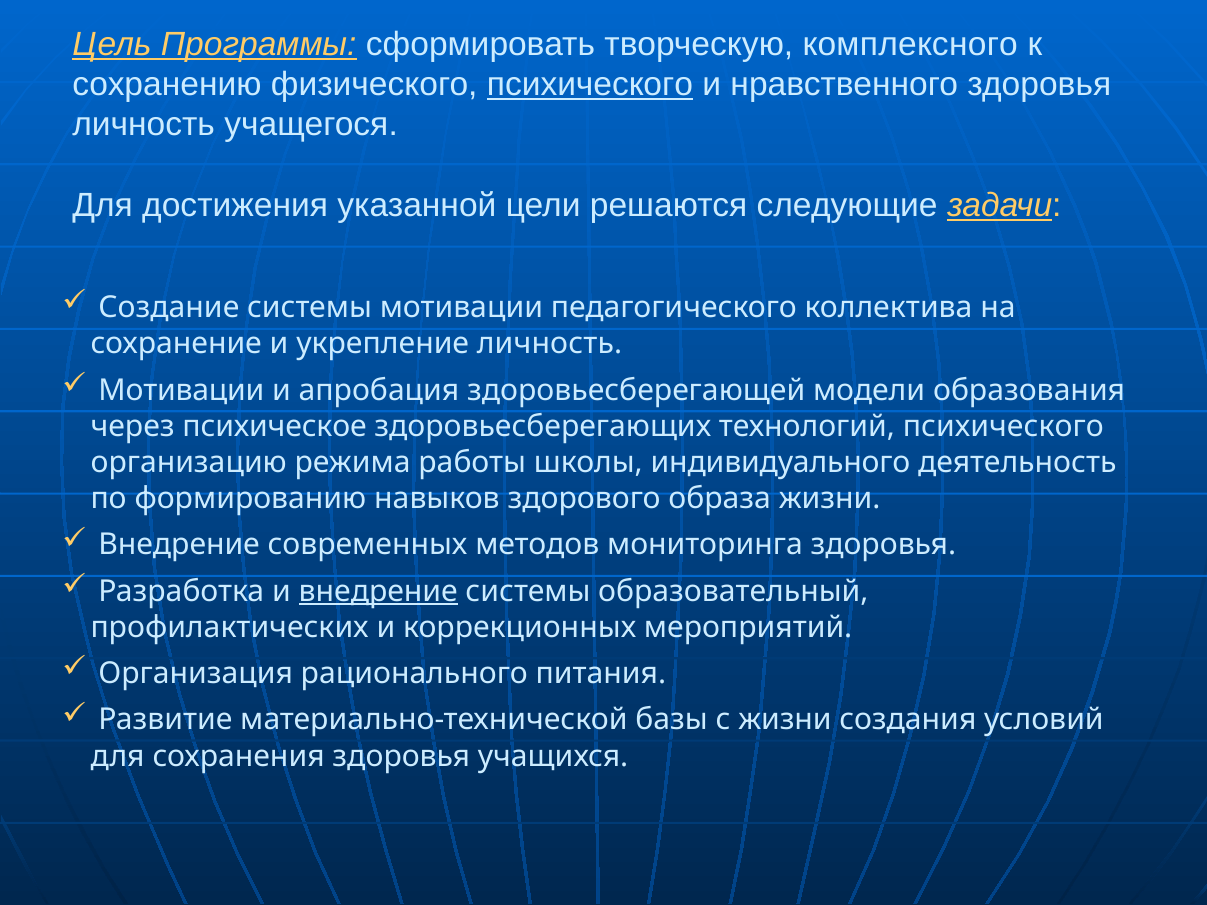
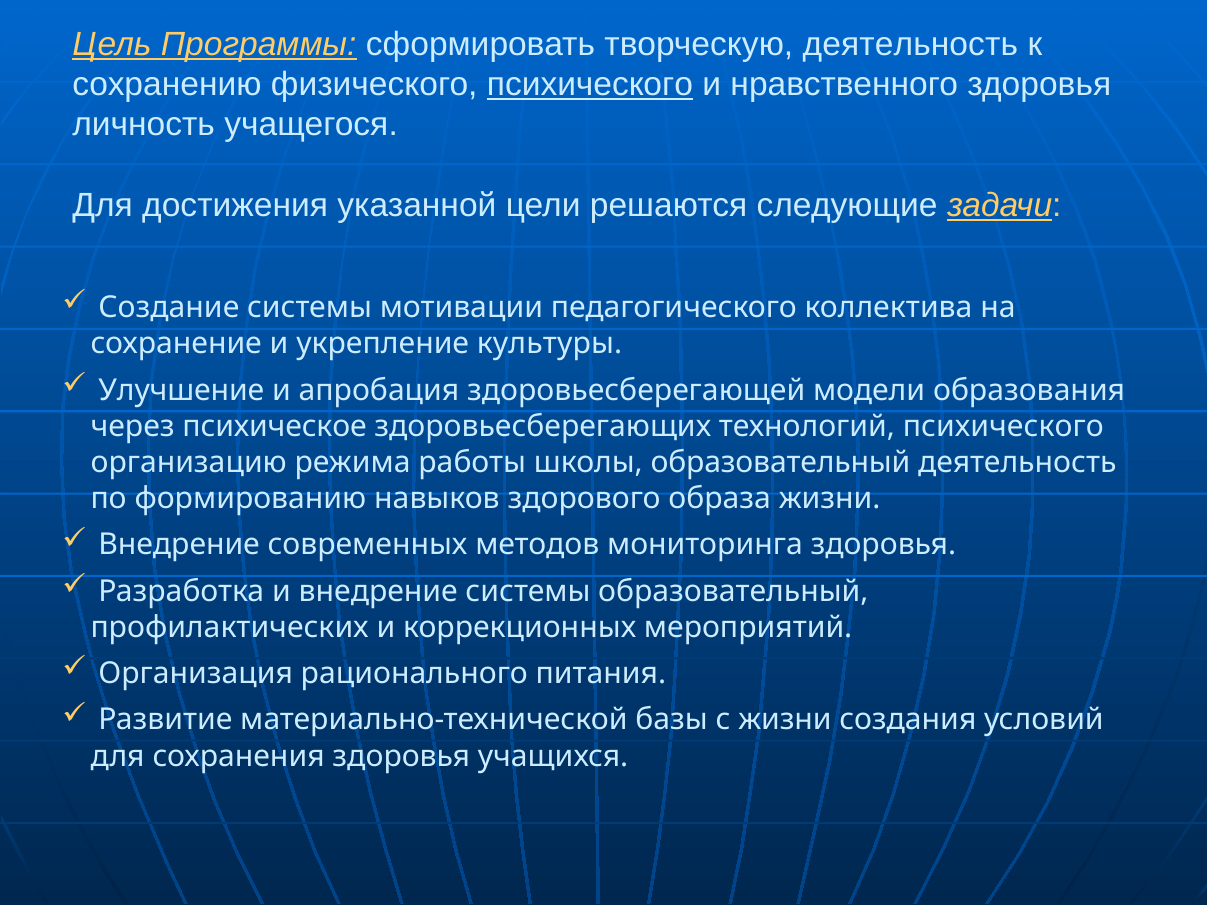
творческую комплексного: комплексного -> деятельность
укрепление личность: личность -> культуры
Мотивации at (181, 390): Мотивации -> Улучшение
школы индивидуального: индивидуального -> образовательный
внедрение at (378, 591) underline: present -> none
